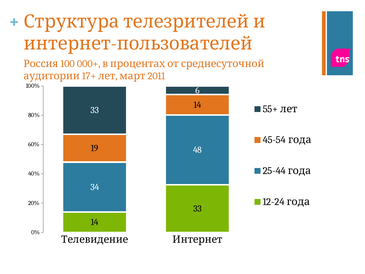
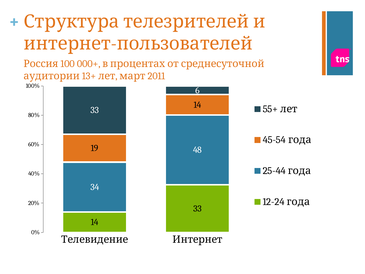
17+: 17+ -> 13+
